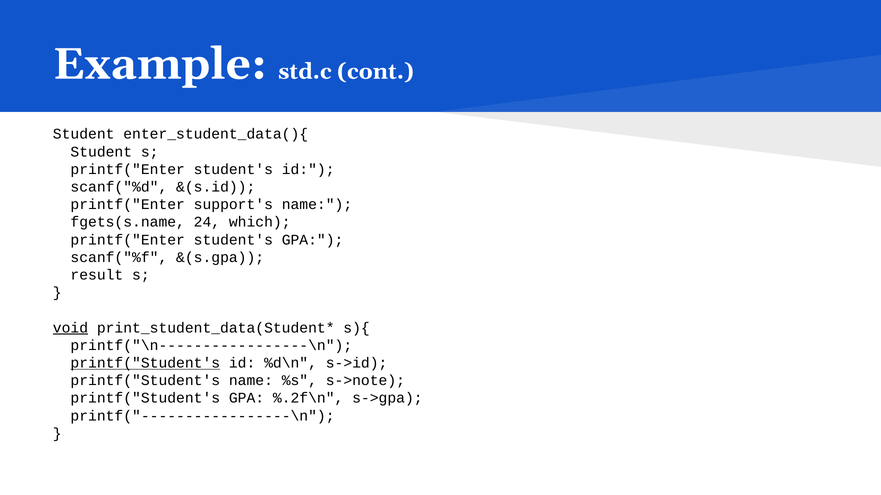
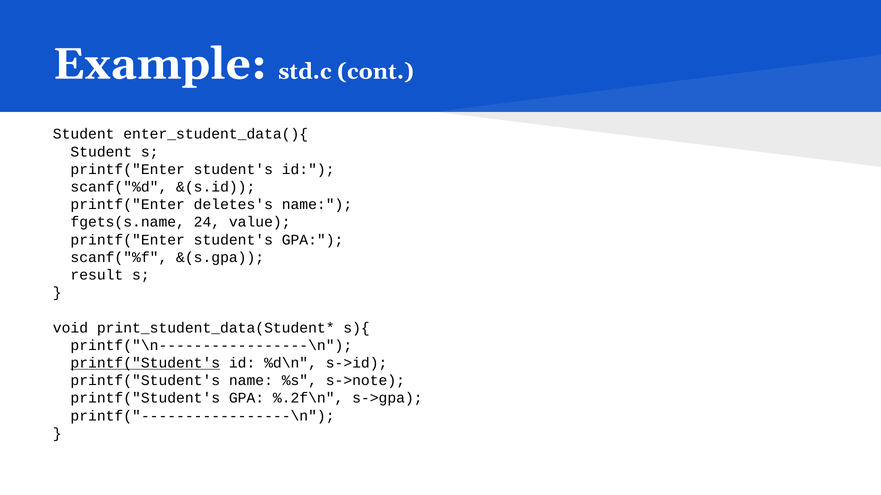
support's: support's -> deletes's
which: which -> value
void underline: present -> none
